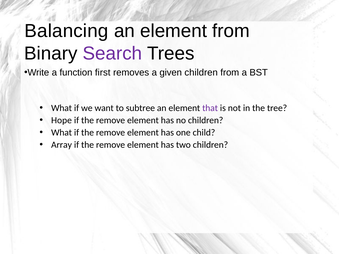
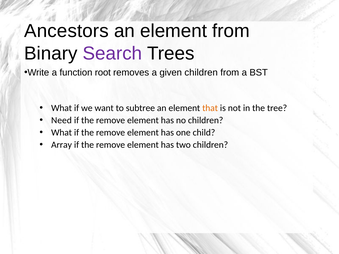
Balancing: Balancing -> Ancestors
first: first -> root
that colour: purple -> orange
Hope: Hope -> Need
